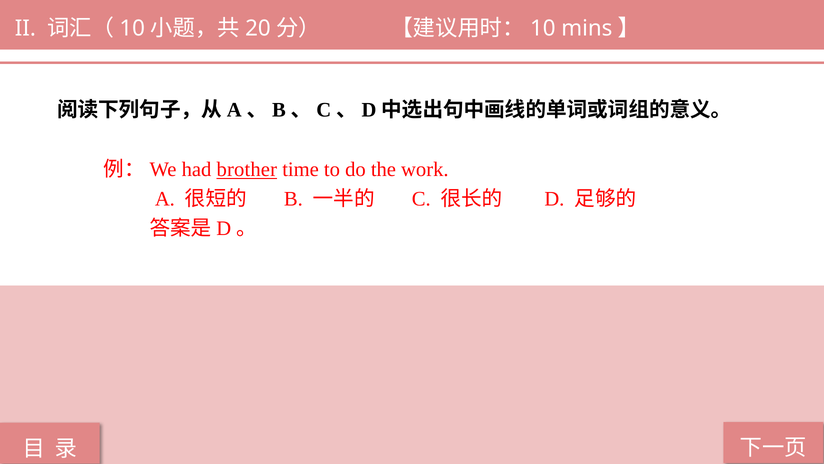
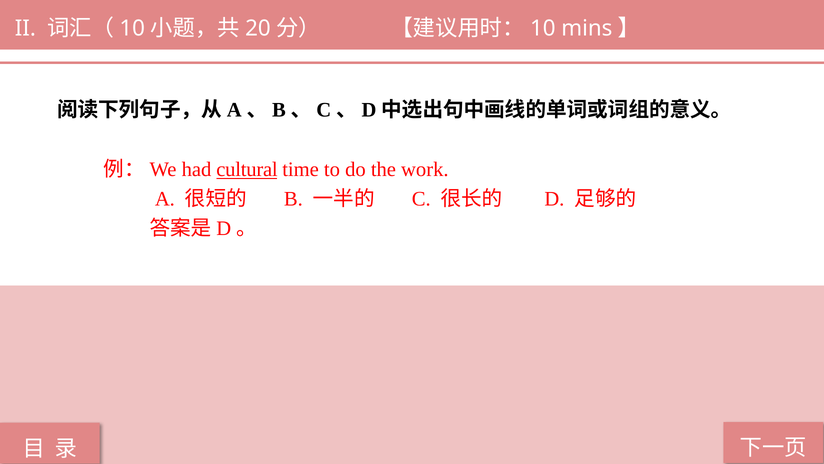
brother: brother -> cultural
